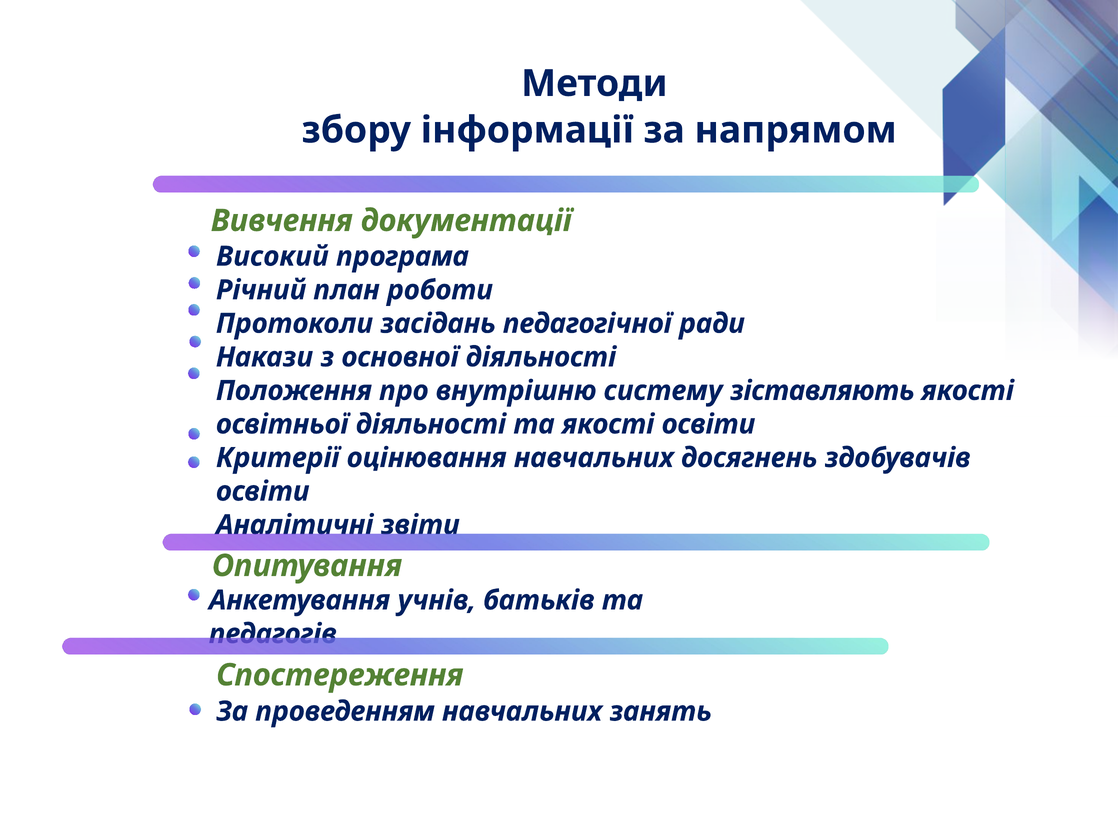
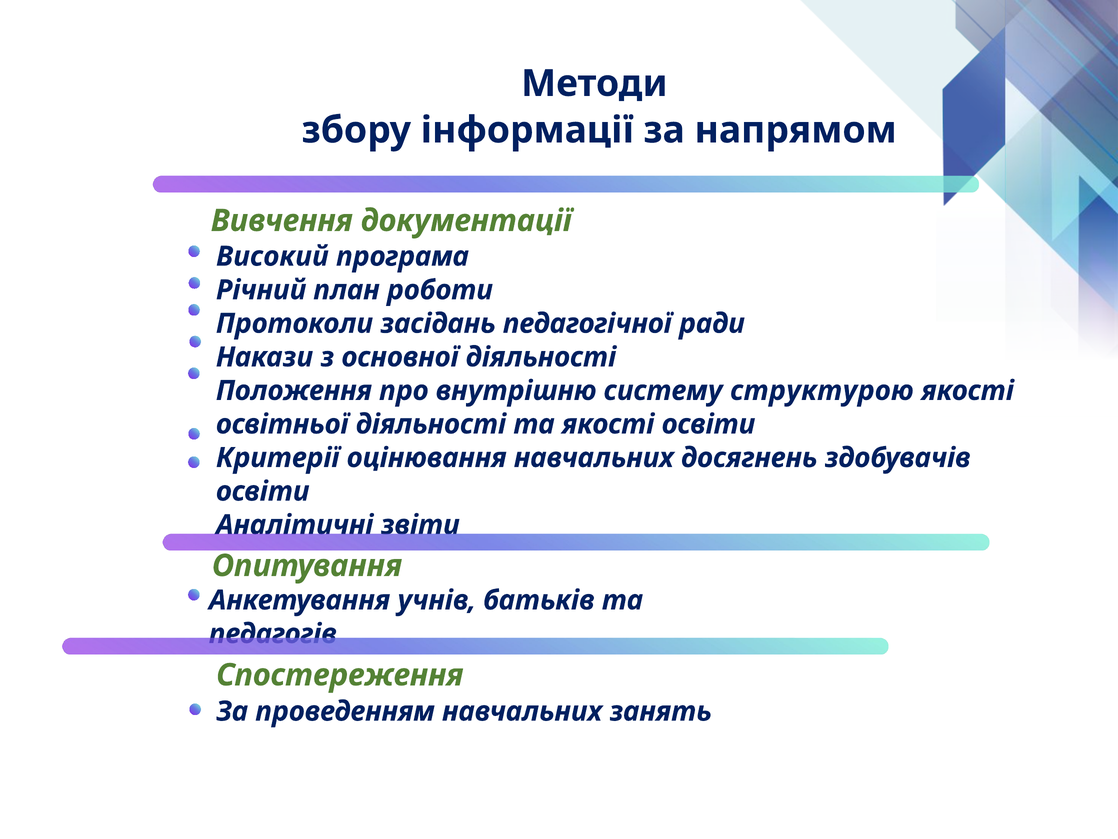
зіставляють: зіставляють -> структурою
